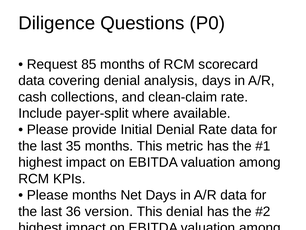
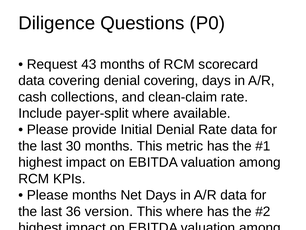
85: 85 -> 43
denial analysis: analysis -> covering
35: 35 -> 30
This denial: denial -> where
